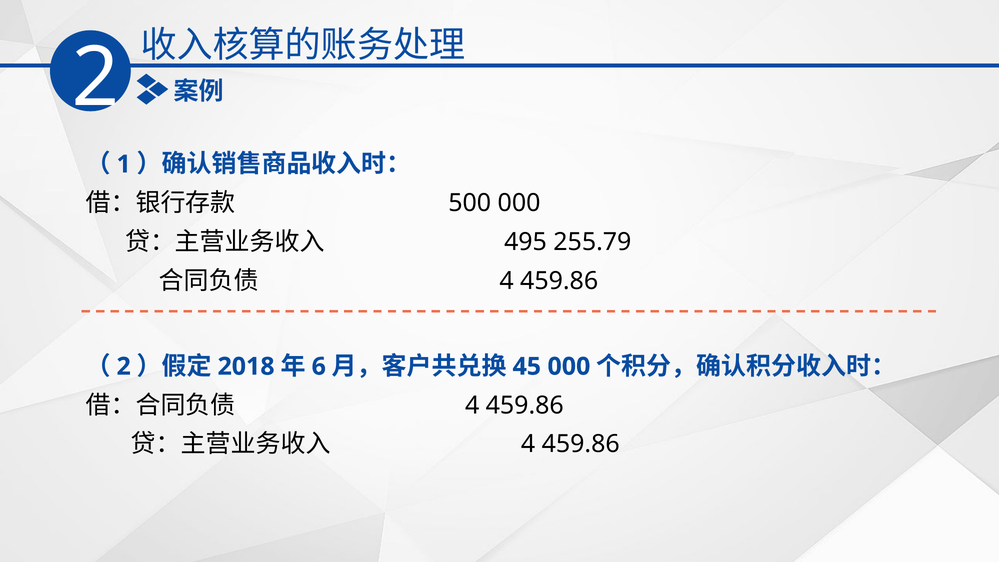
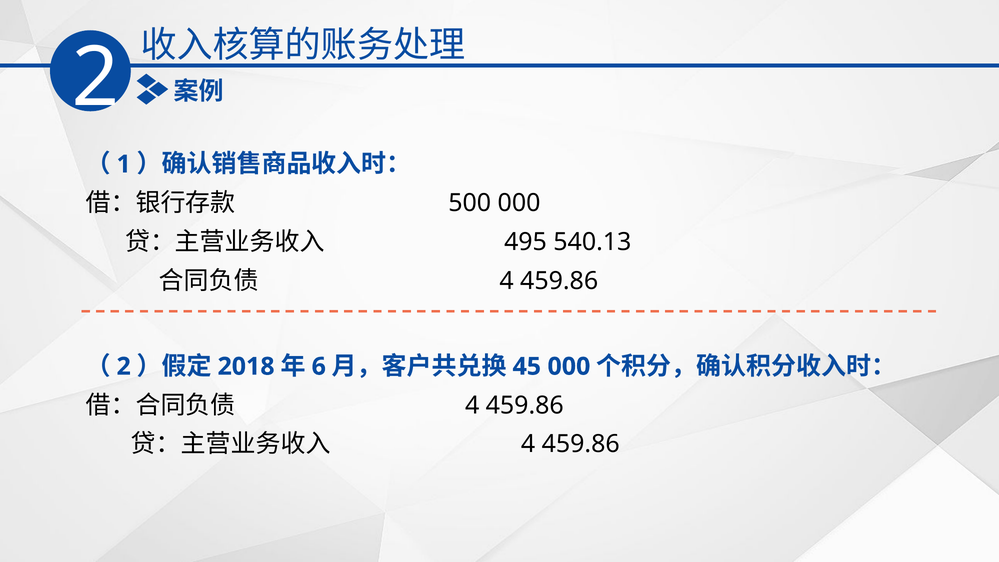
255.79: 255.79 -> 540.13
